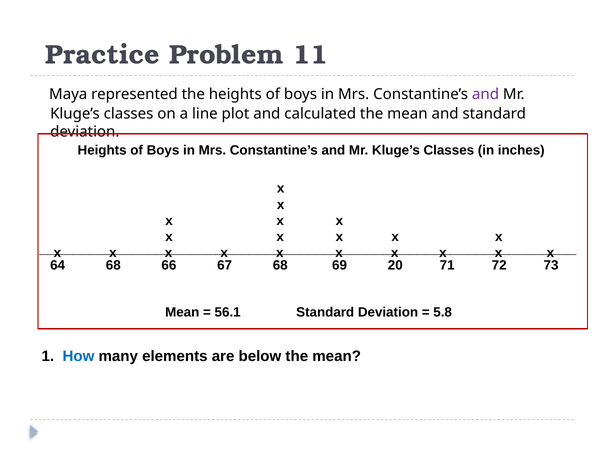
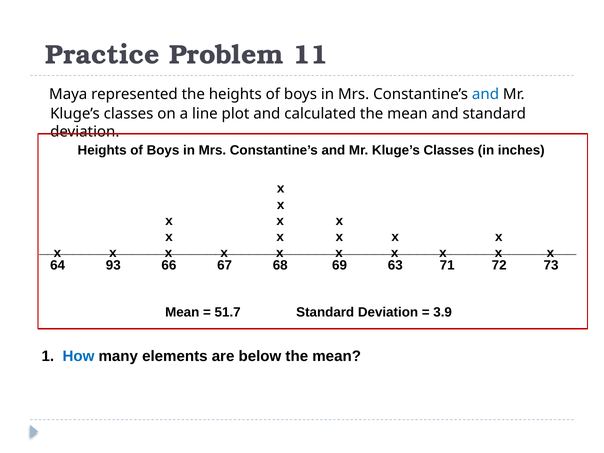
and at (486, 94) colour: purple -> blue
64 68: 68 -> 93
20: 20 -> 63
56.1: 56.1 -> 51.7
5.8: 5.8 -> 3.9
